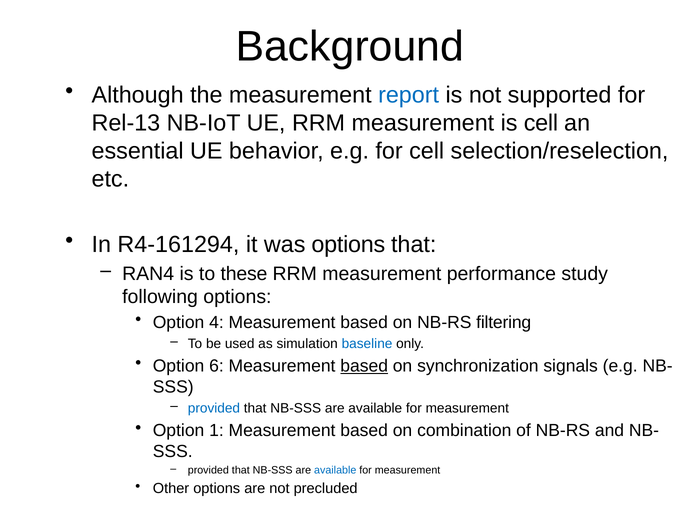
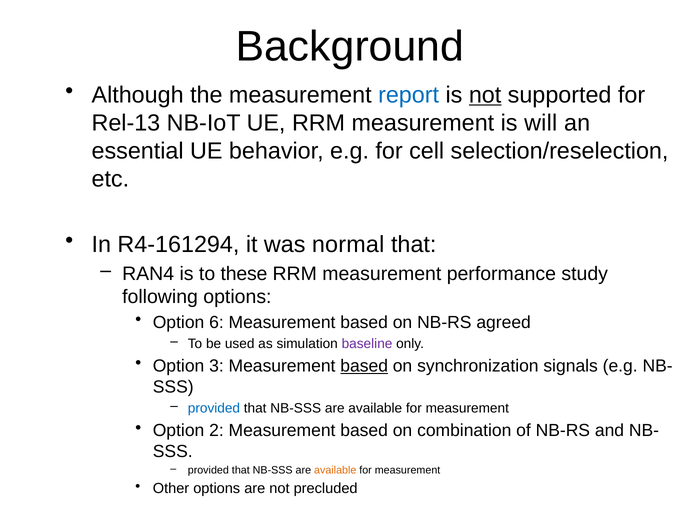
not at (485, 95) underline: none -> present
is cell: cell -> will
was options: options -> normal
4: 4 -> 6
filtering: filtering -> agreed
baseline colour: blue -> purple
6: 6 -> 3
1: 1 -> 2
available at (335, 470) colour: blue -> orange
